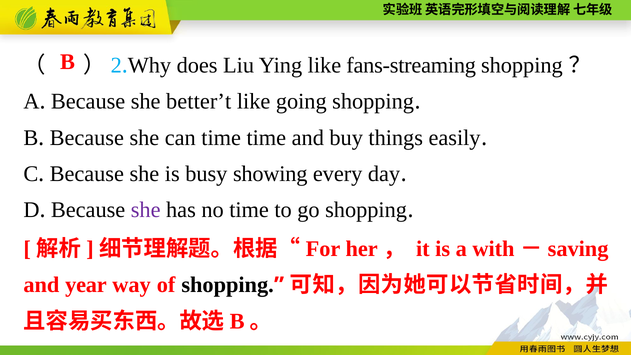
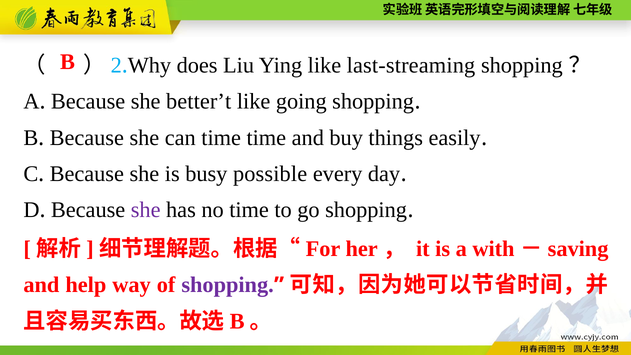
fans-streaming: fans-streaming -> last-streaming
showing: showing -> possible
year: year -> help
shopping at (228, 285) colour: black -> purple
